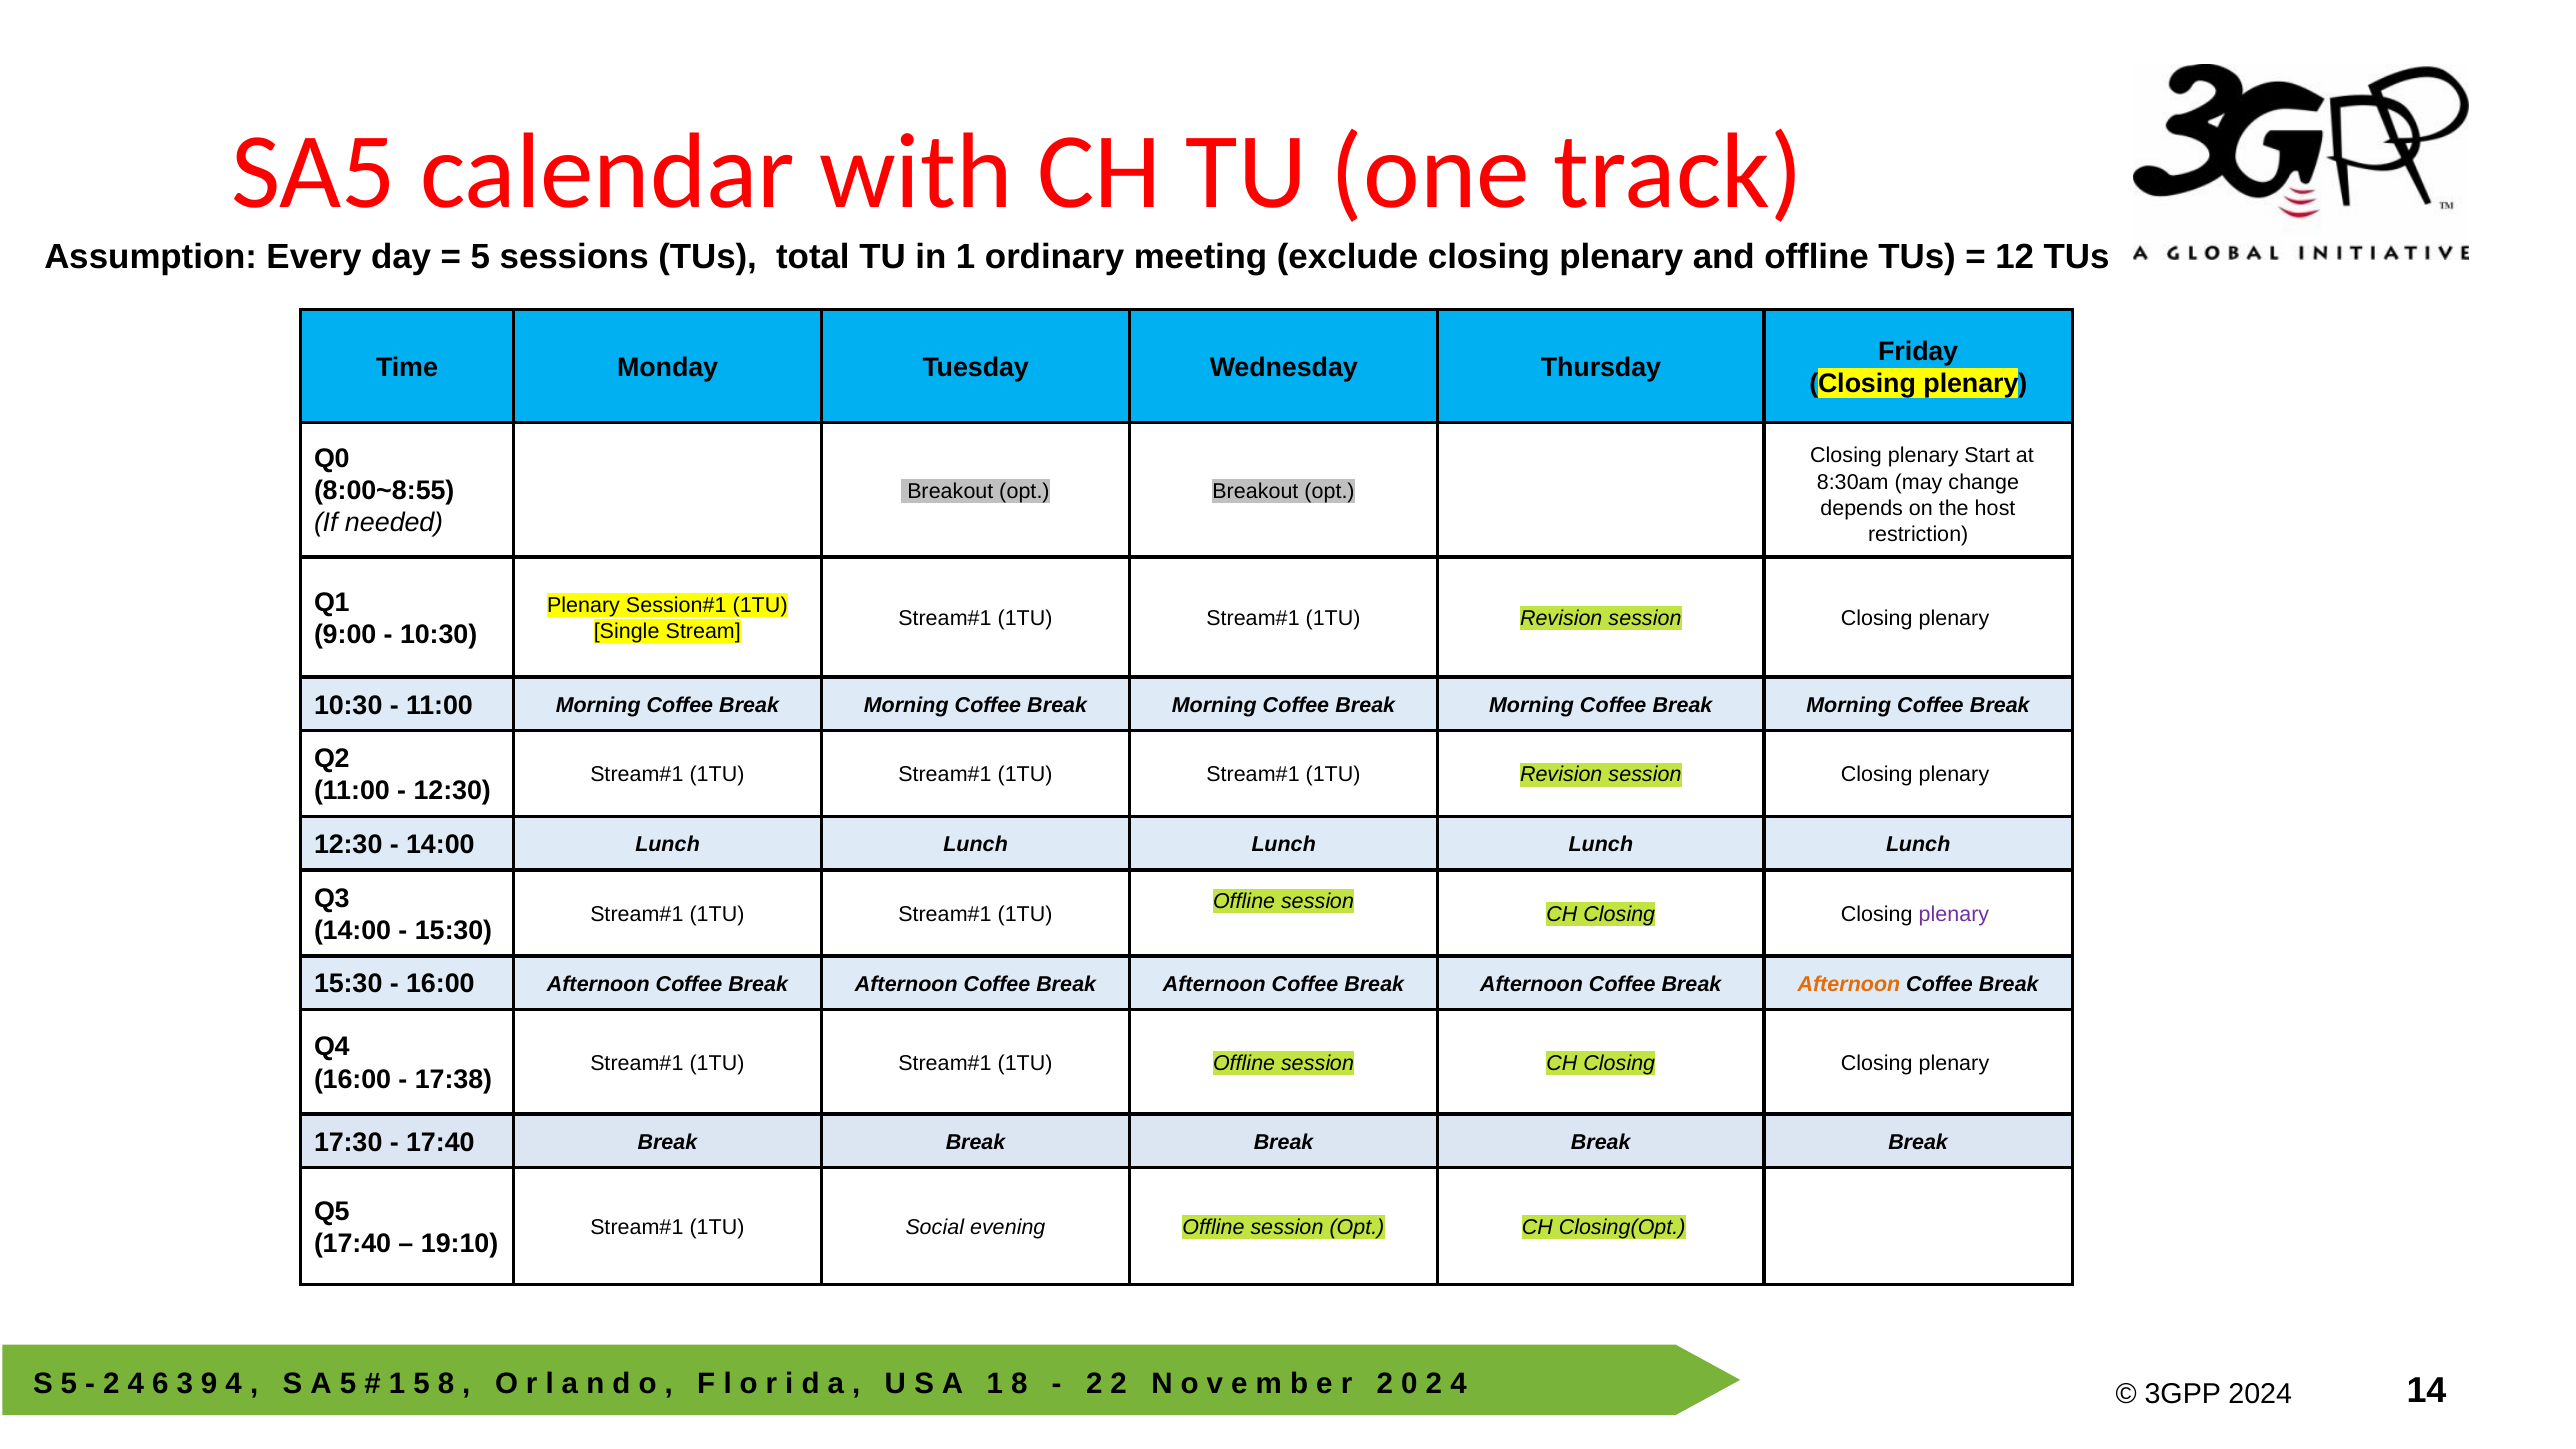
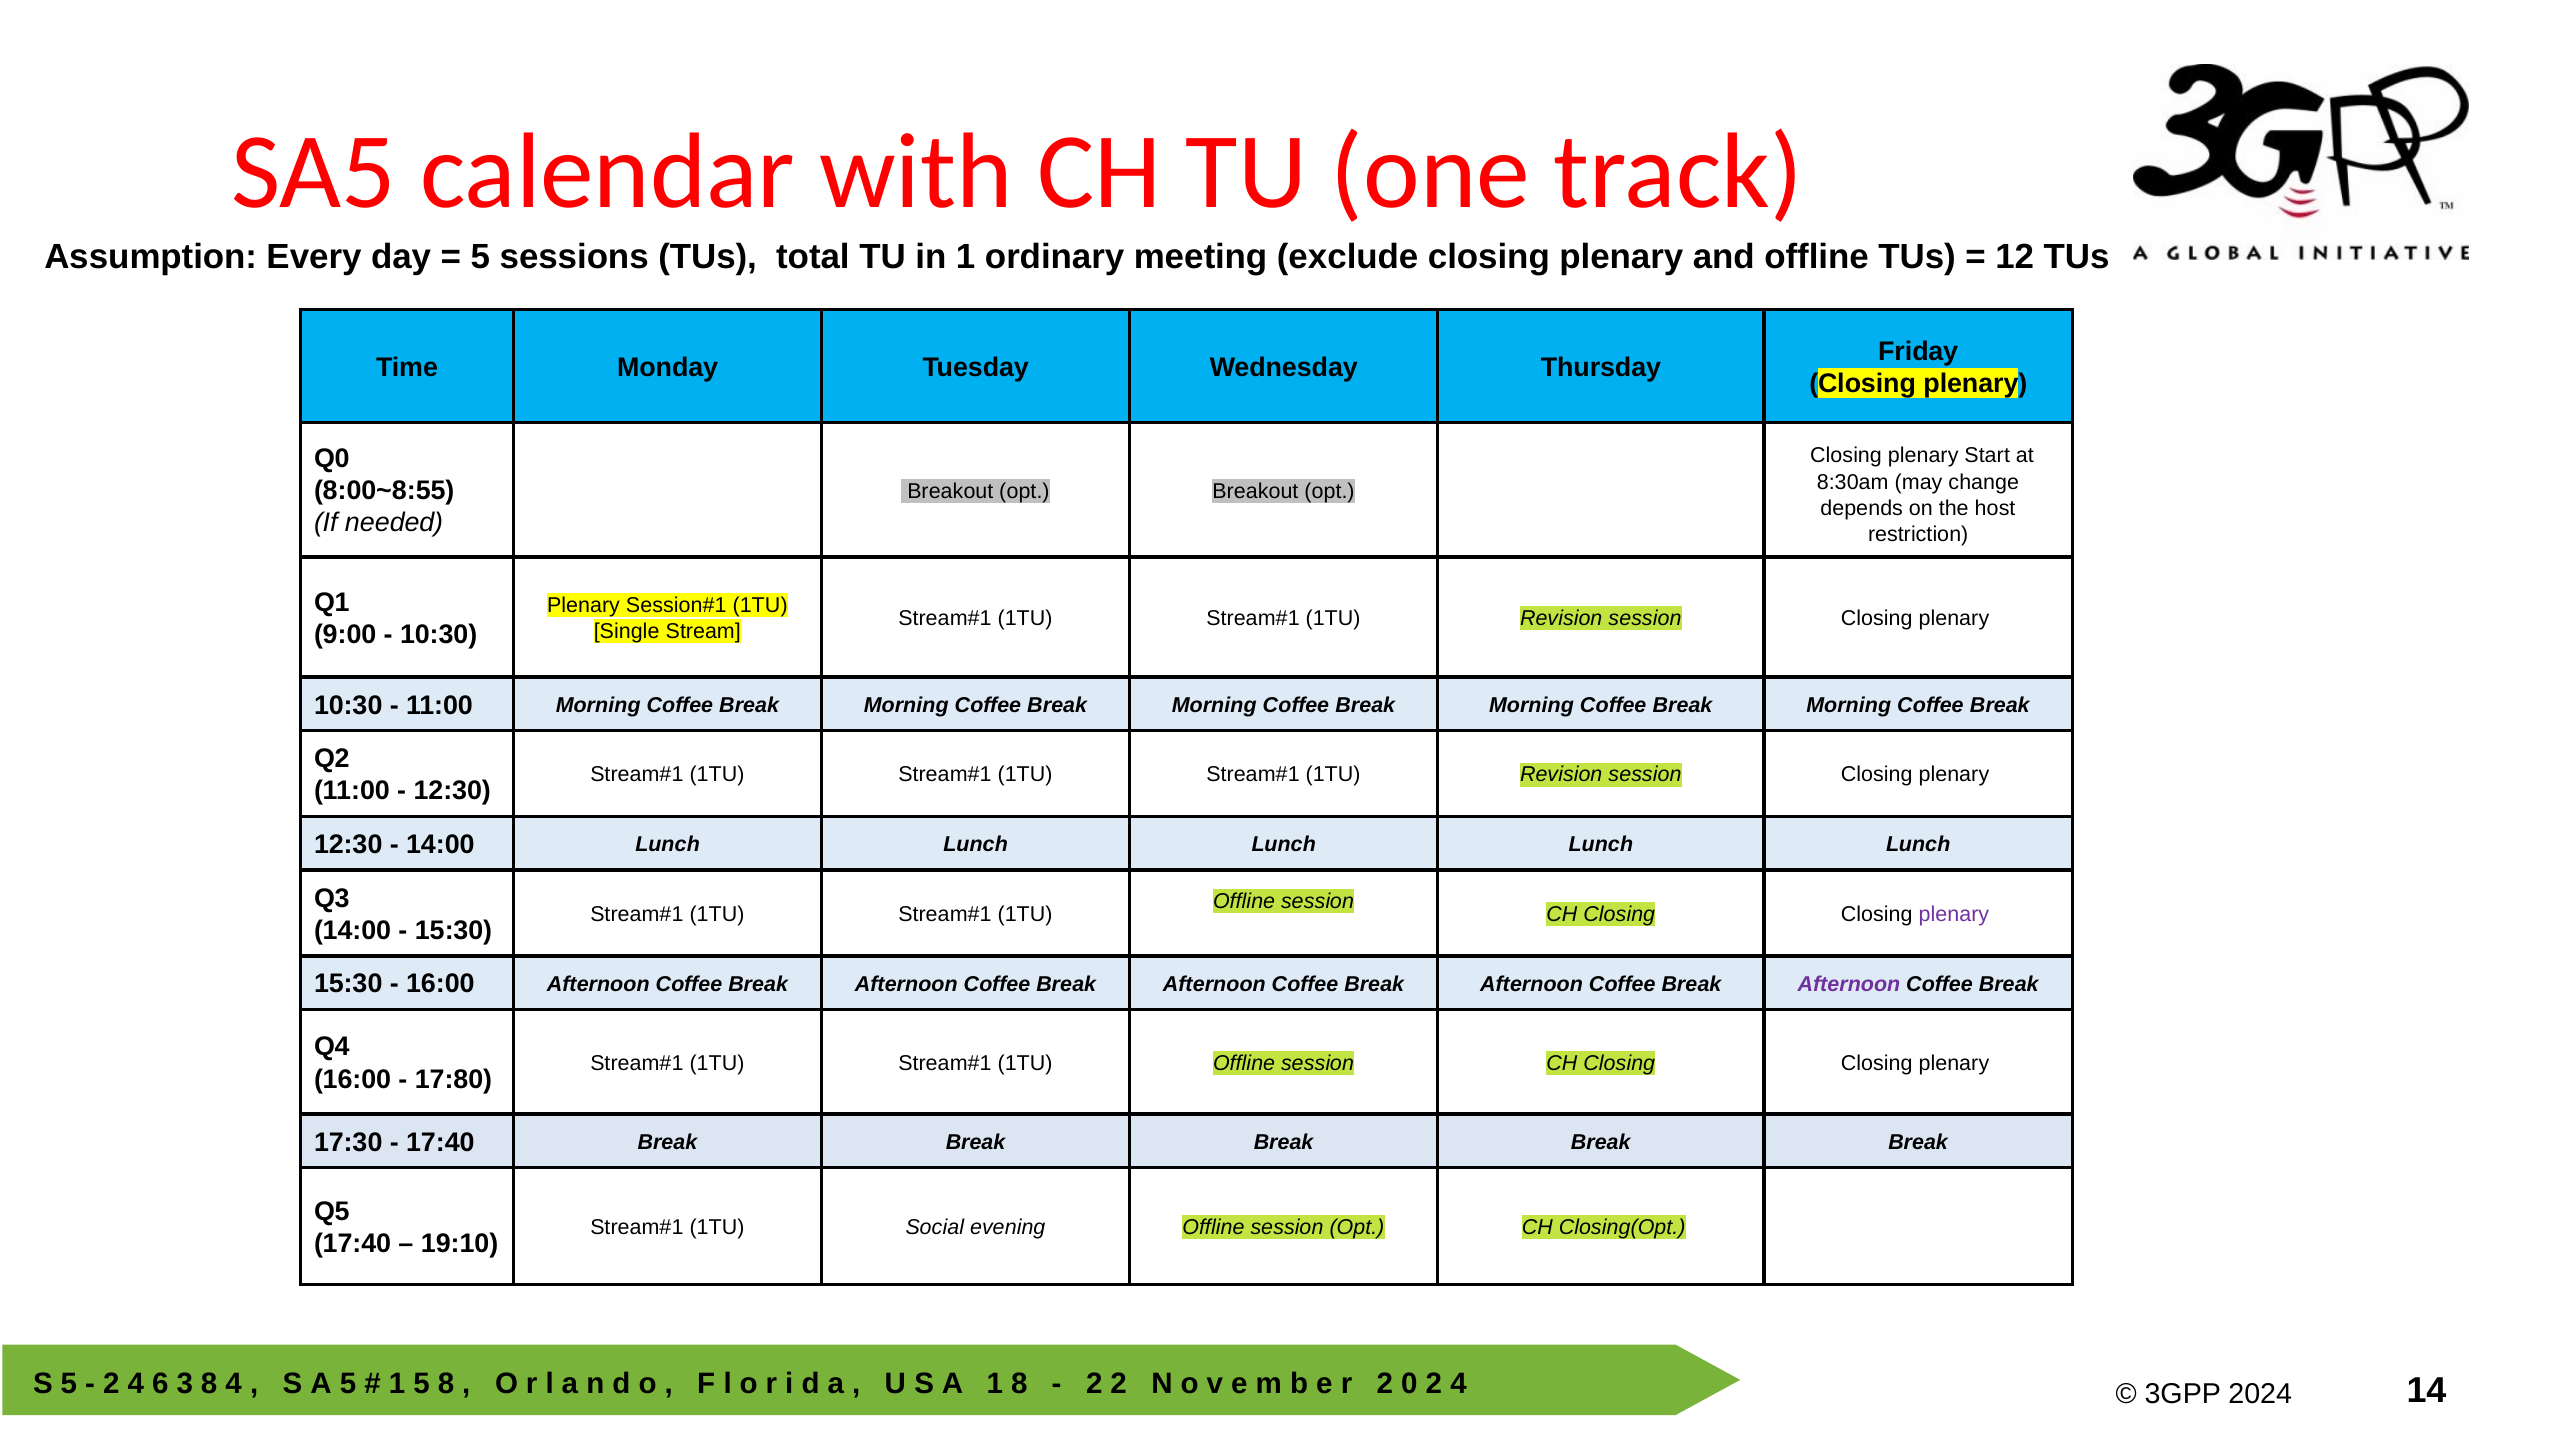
Afternoon at (1849, 984) colour: orange -> purple
17:38: 17:38 -> 17:80
9 at (209, 1384): 9 -> 8
